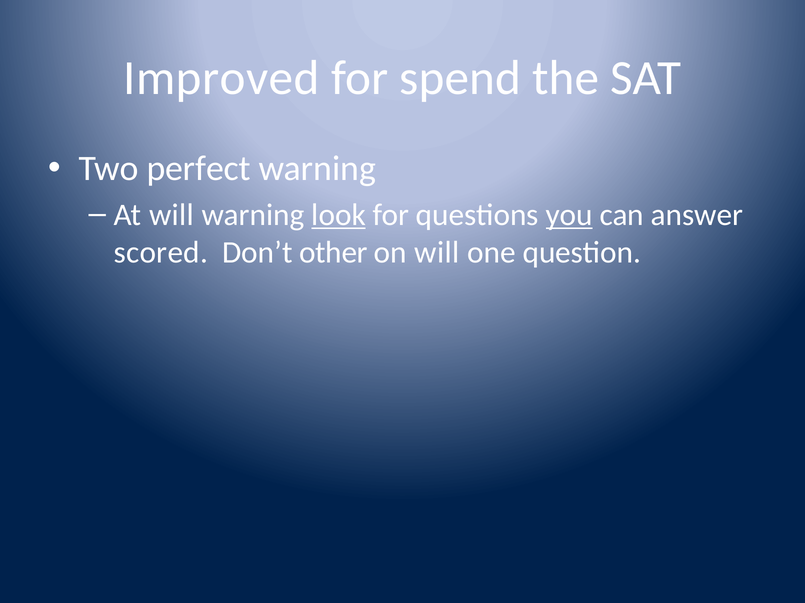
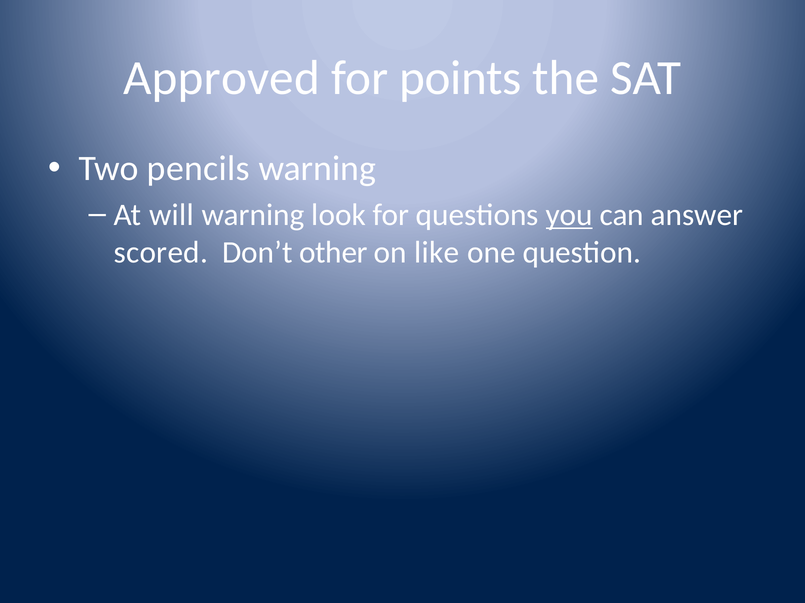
Improved: Improved -> Approved
spend: spend -> points
perfect: perfect -> pencils
look underline: present -> none
on will: will -> like
